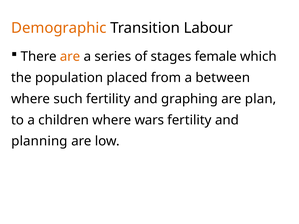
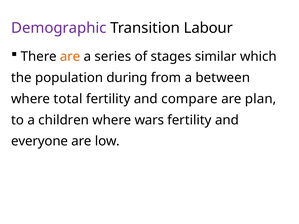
Demographic colour: orange -> purple
female: female -> similar
placed: placed -> during
such: such -> total
graphing: graphing -> compare
planning: planning -> everyone
